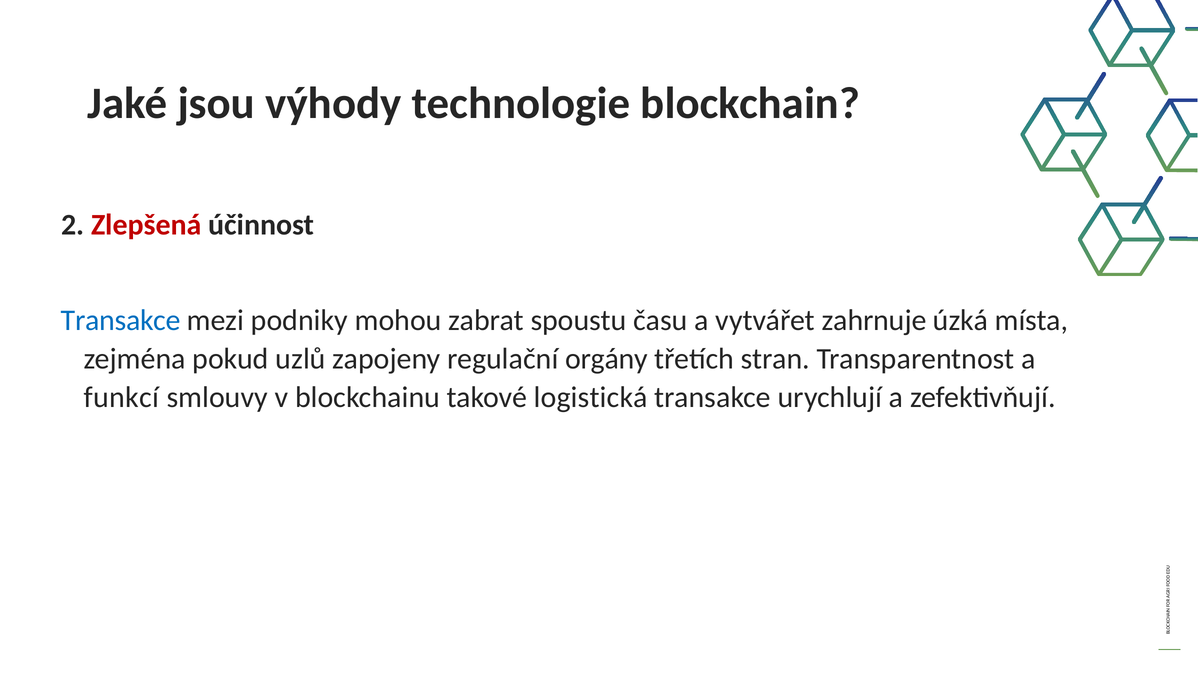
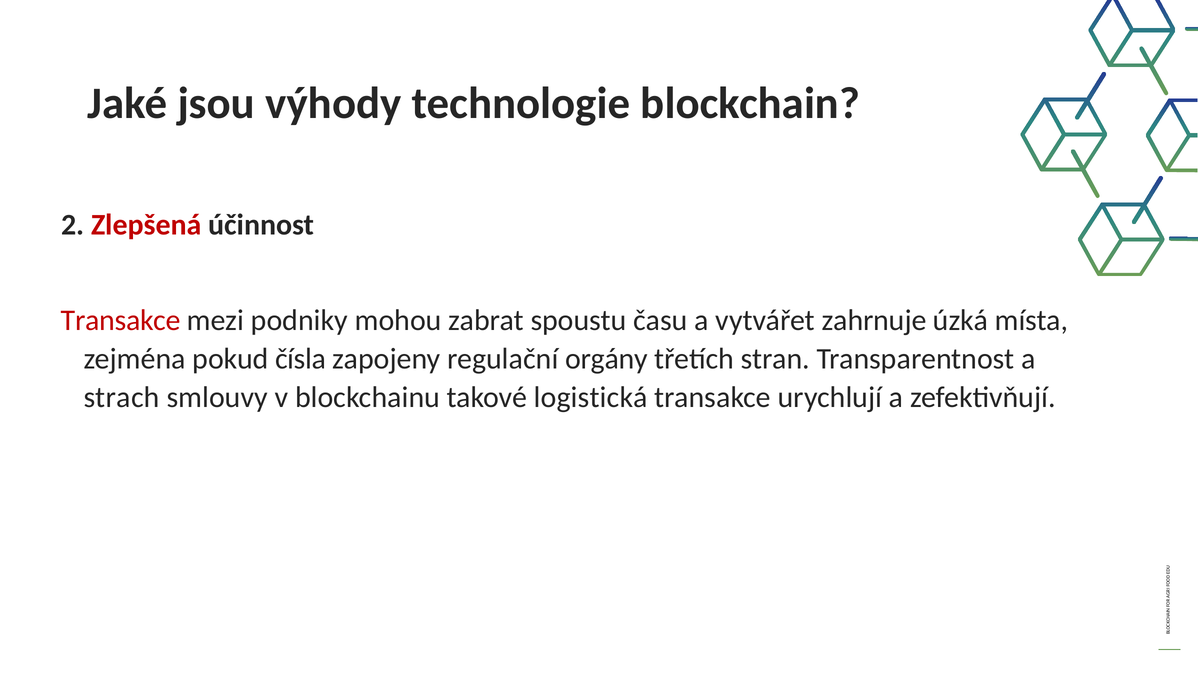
Transakce at (121, 320) colour: blue -> red
uzlů: uzlů -> čísla
funkcí: funkcí -> strach
